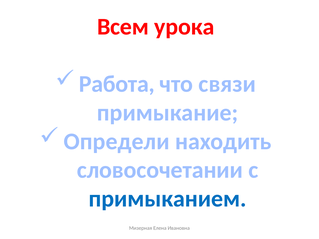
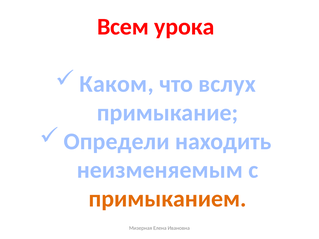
Работа: Работа -> Каком
связи: связи -> вслух
словосочетании: словосочетании -> неизменяемым
примыканием colour: blue -> orange
